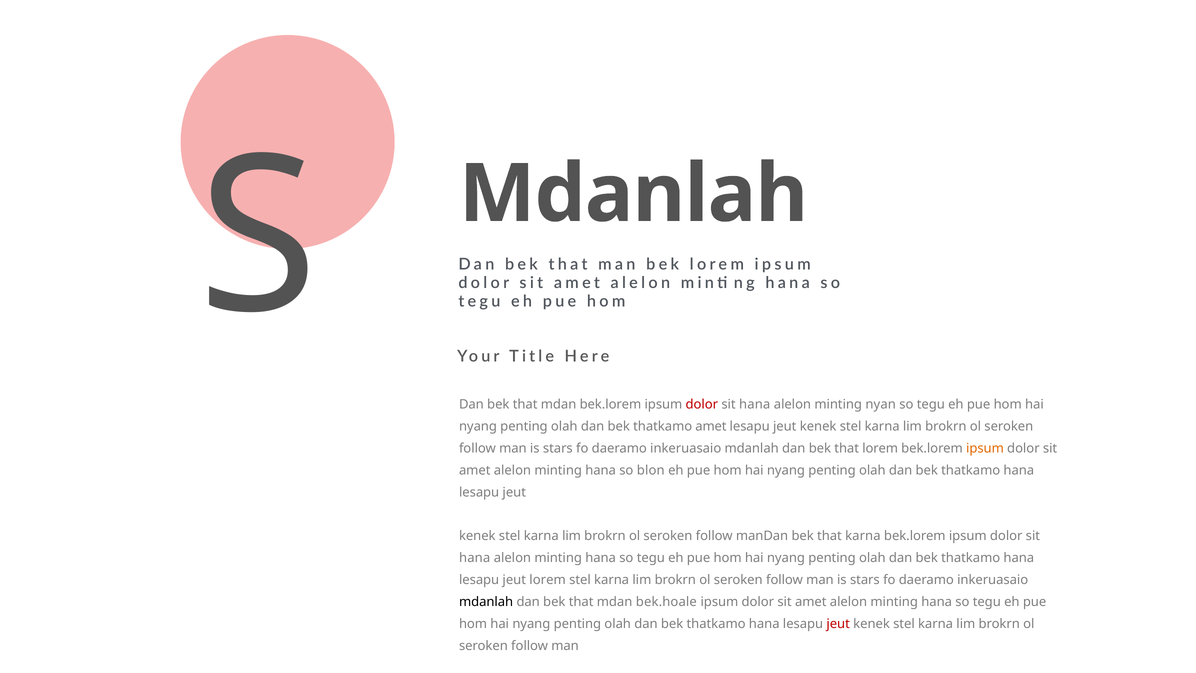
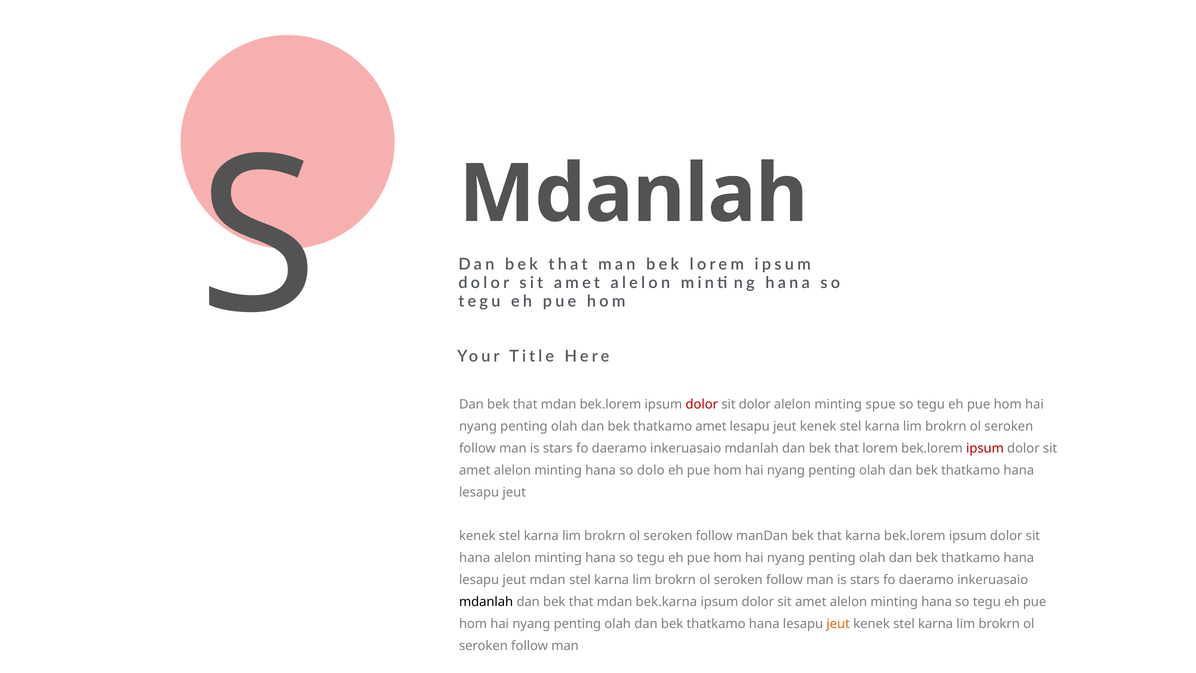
hana at (755, 404): hana -> dolor
nyan: nyan -> spue
ipsum at (985, 448) colour: orange -> red
blon: blon -> dolo
jeut lorem: lorem -> mdan
bek.hoale: bek.hoale -> bek.karna
jeut at (838, 624) colour: red -> orange
